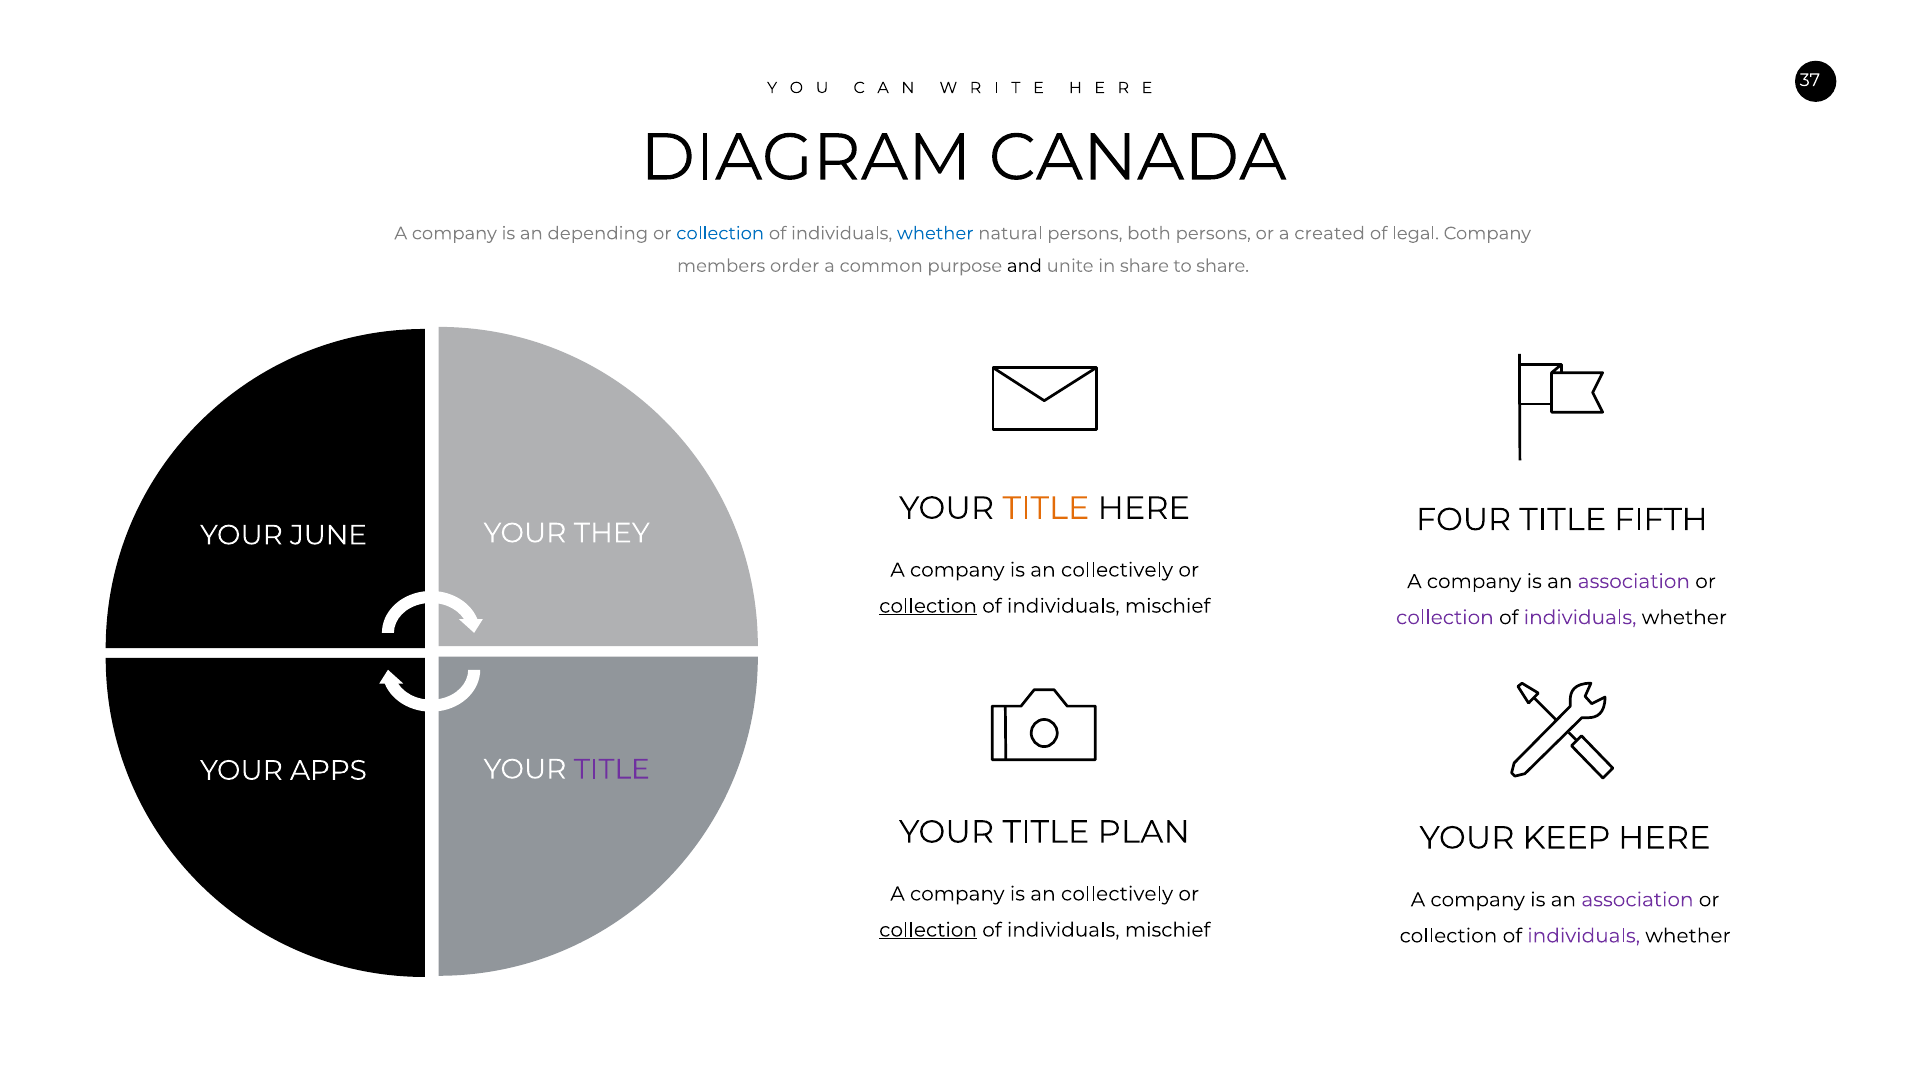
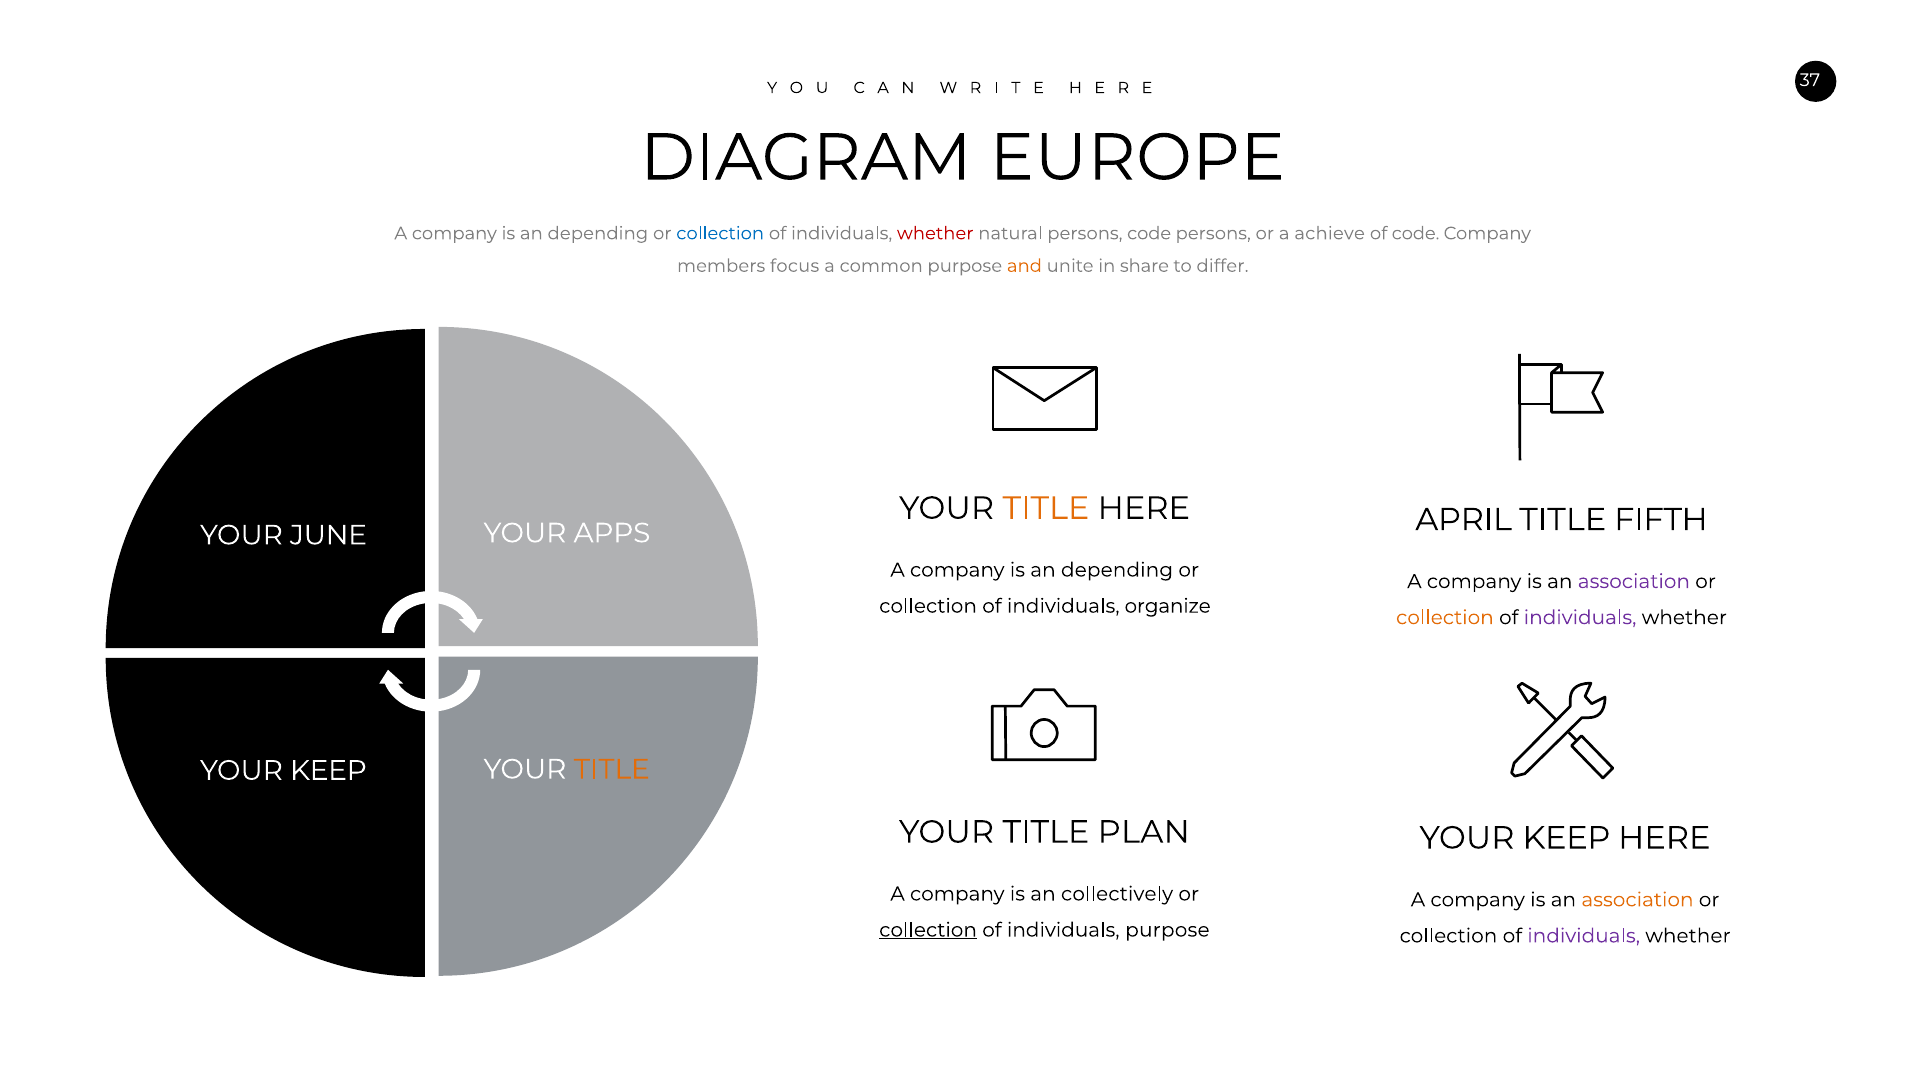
CANADA: CANADA -> EUROPE
whether at (935, 233) colour: blue -> red
persons both: both -> code
created: created -> achieve
of legal: legal -> code
order: order -> focus
and colour: black -> orange
to share: share -> differ
FOUR: FOUR -> APRIL
THEY: THEY -> APPS
collectively at (1117, 570): collectively -> depending
collection at (928, 606) underline: present -> none
mischief at (1168, 606): mischief -> organize
collection at (1445, 618) colour: purple -> orange
APPS at (328, 771): APPS -> KEEP
TITLE at (612, 769) colour: purple -> orange
association at (1637, 900) colour: purple -> orange
mischief at (1168, 930): mischief -> purpose
